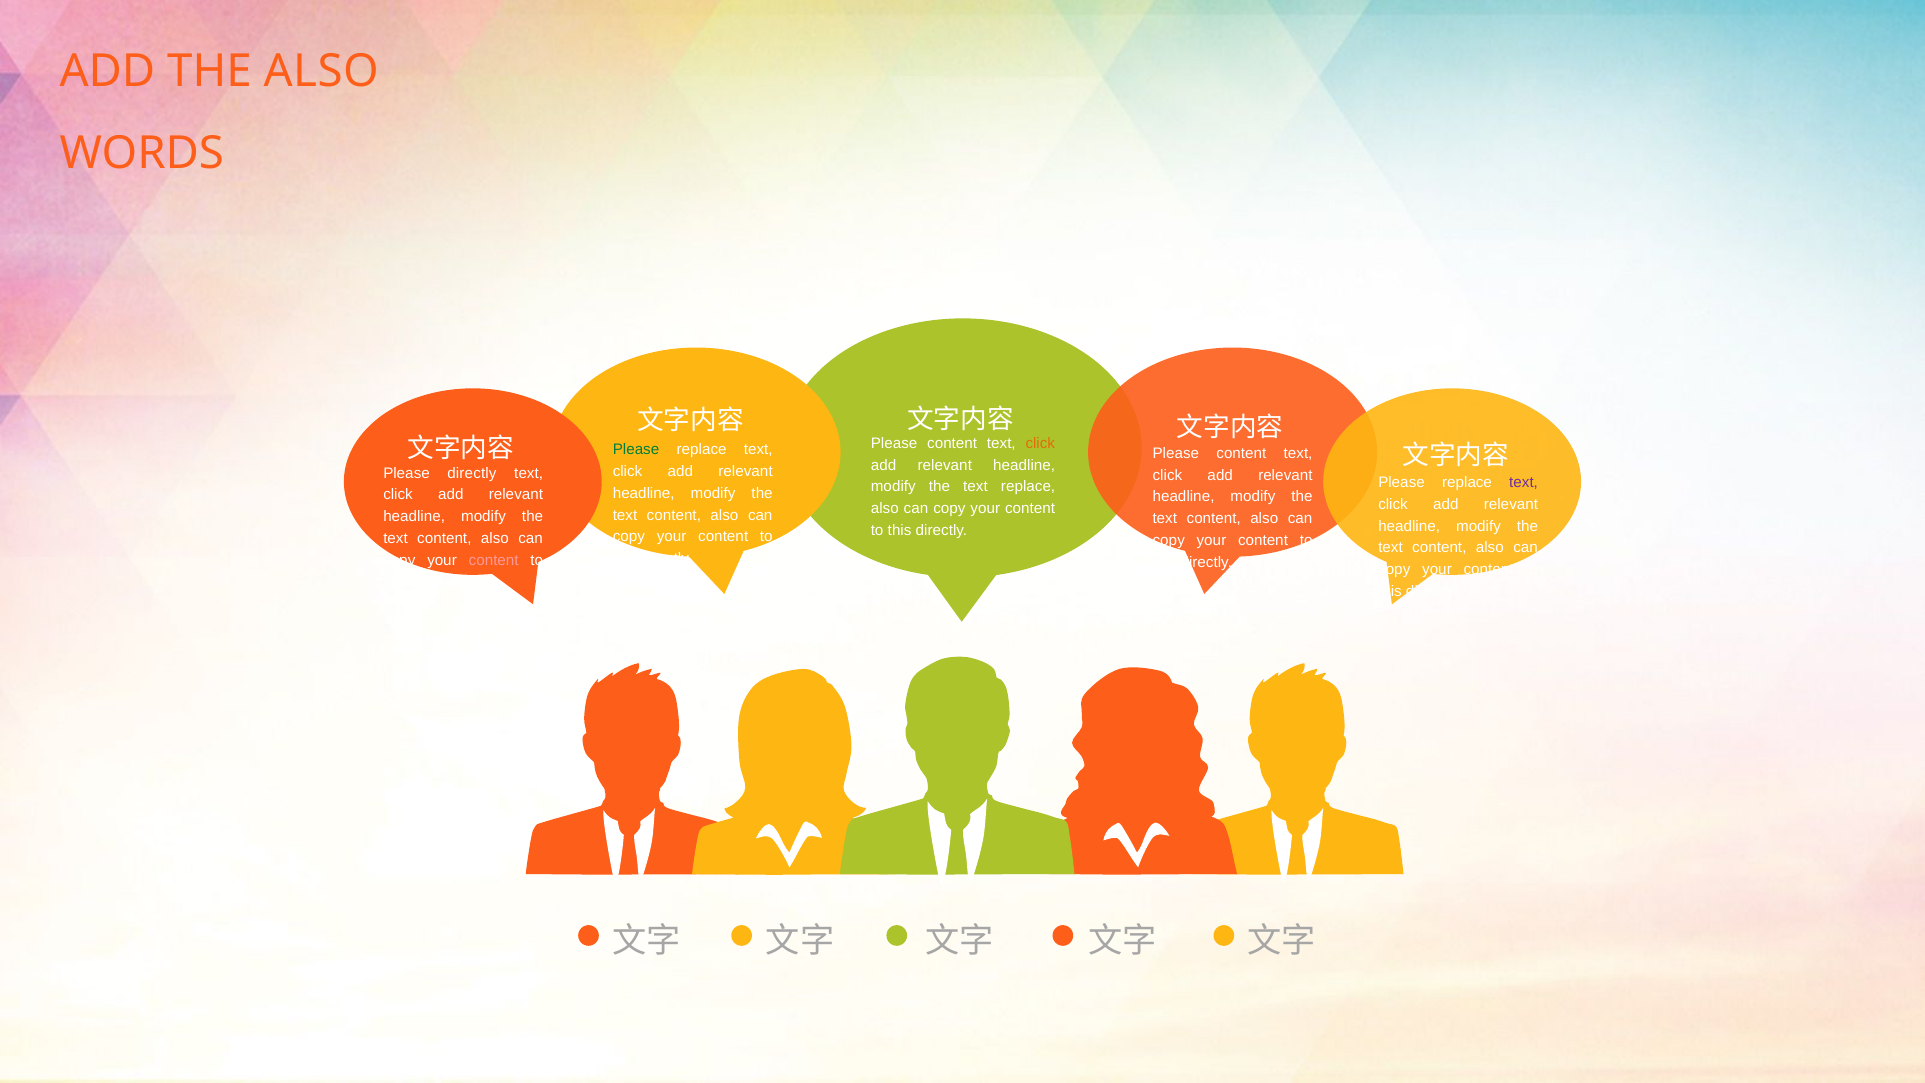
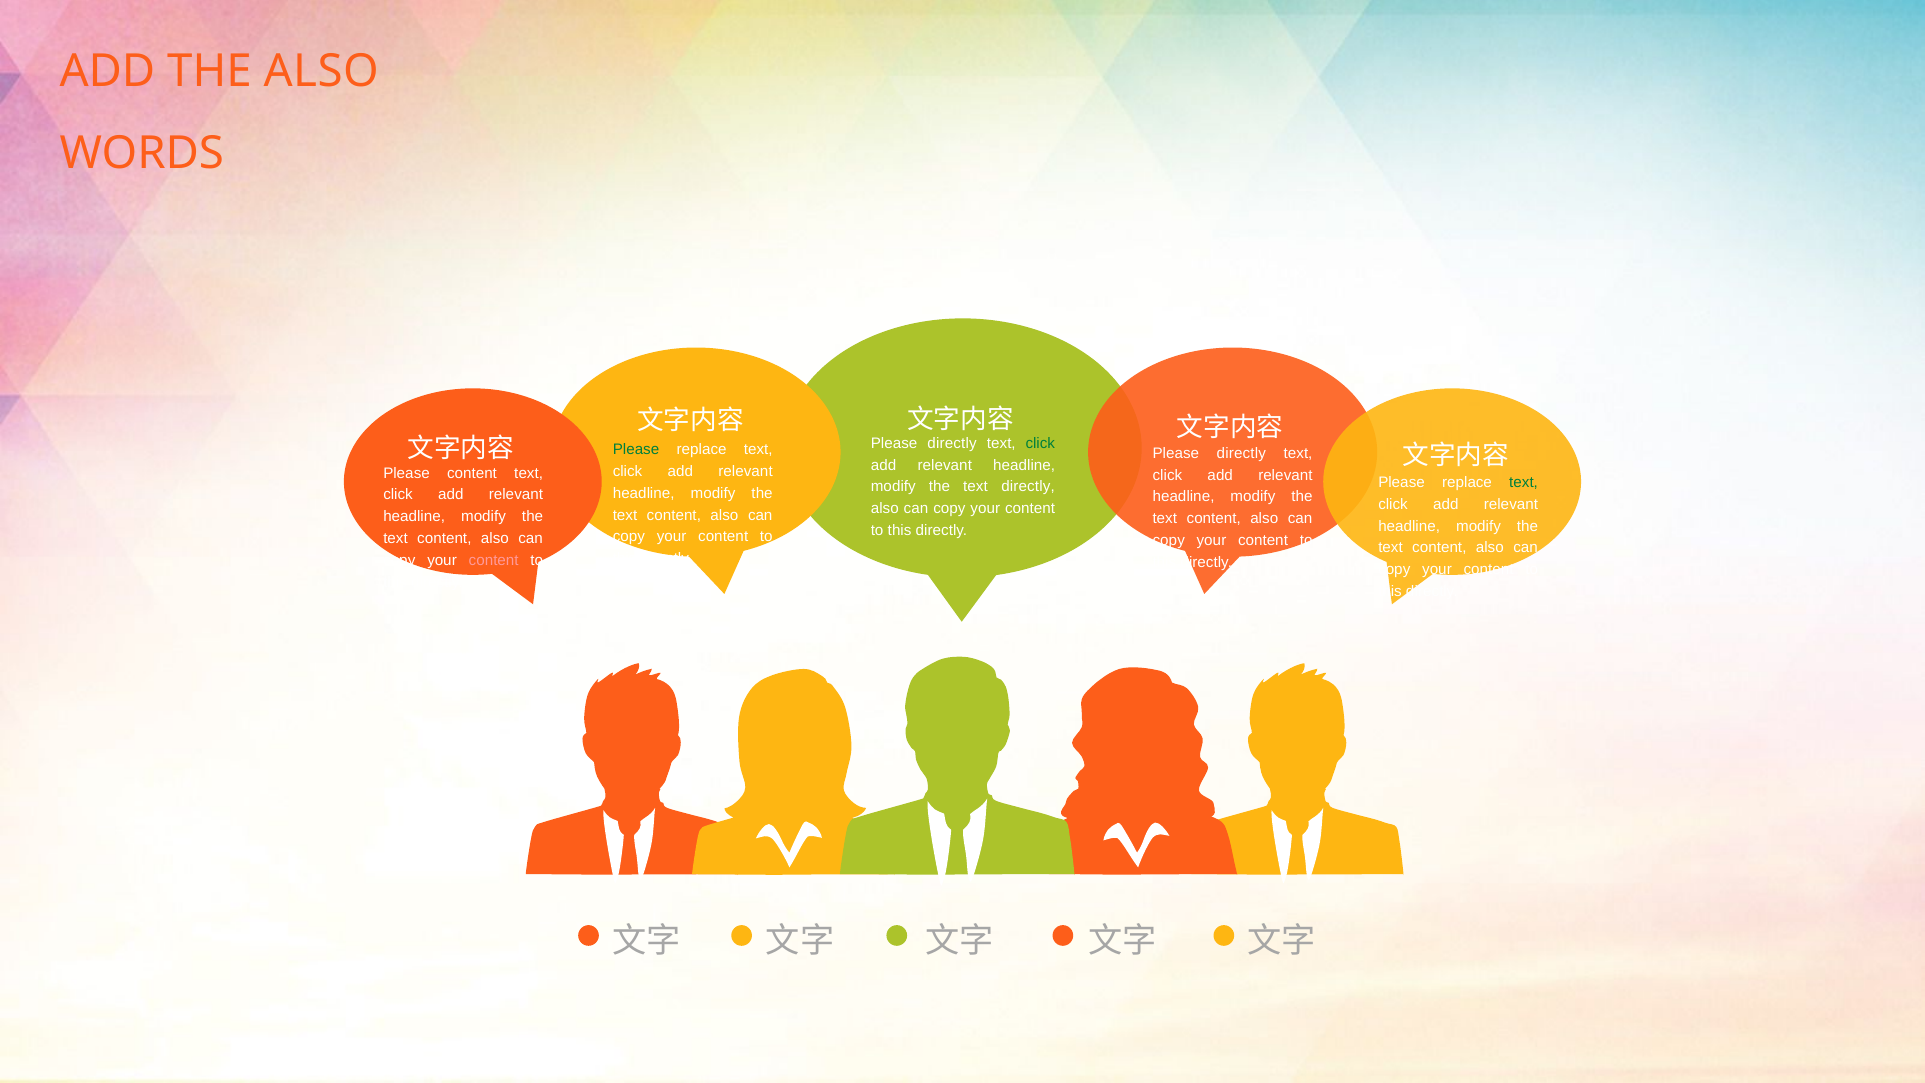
content at (952, 443): content -> directly
click at (1040, 443) colour: orange -> green
content at (1241, 453): content -> directly
Please directly: directly -> content
text at (1524, 482) colour: purple -> green
text replace: replace -> directly
